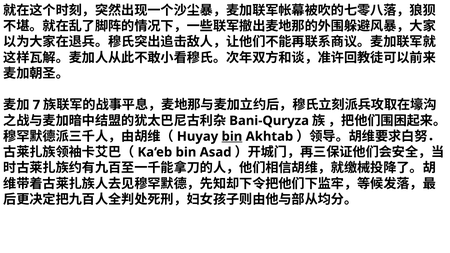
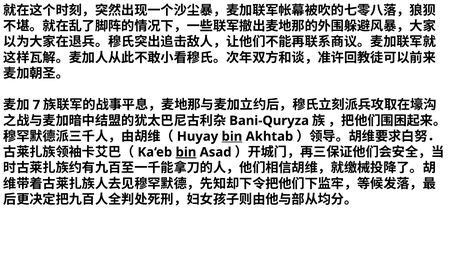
bin at (186, 152) underline: none -> present
